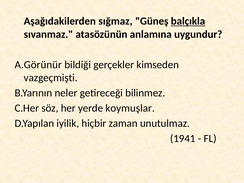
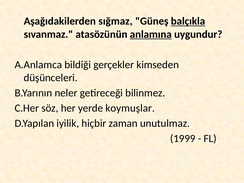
anlamına underline: none -> present
A.Görünür: A.Görünür -> A.Anlamca
vazgeçmişti: vazgeçmişti -> düşünceleri
1941: 1941 -> 1999
